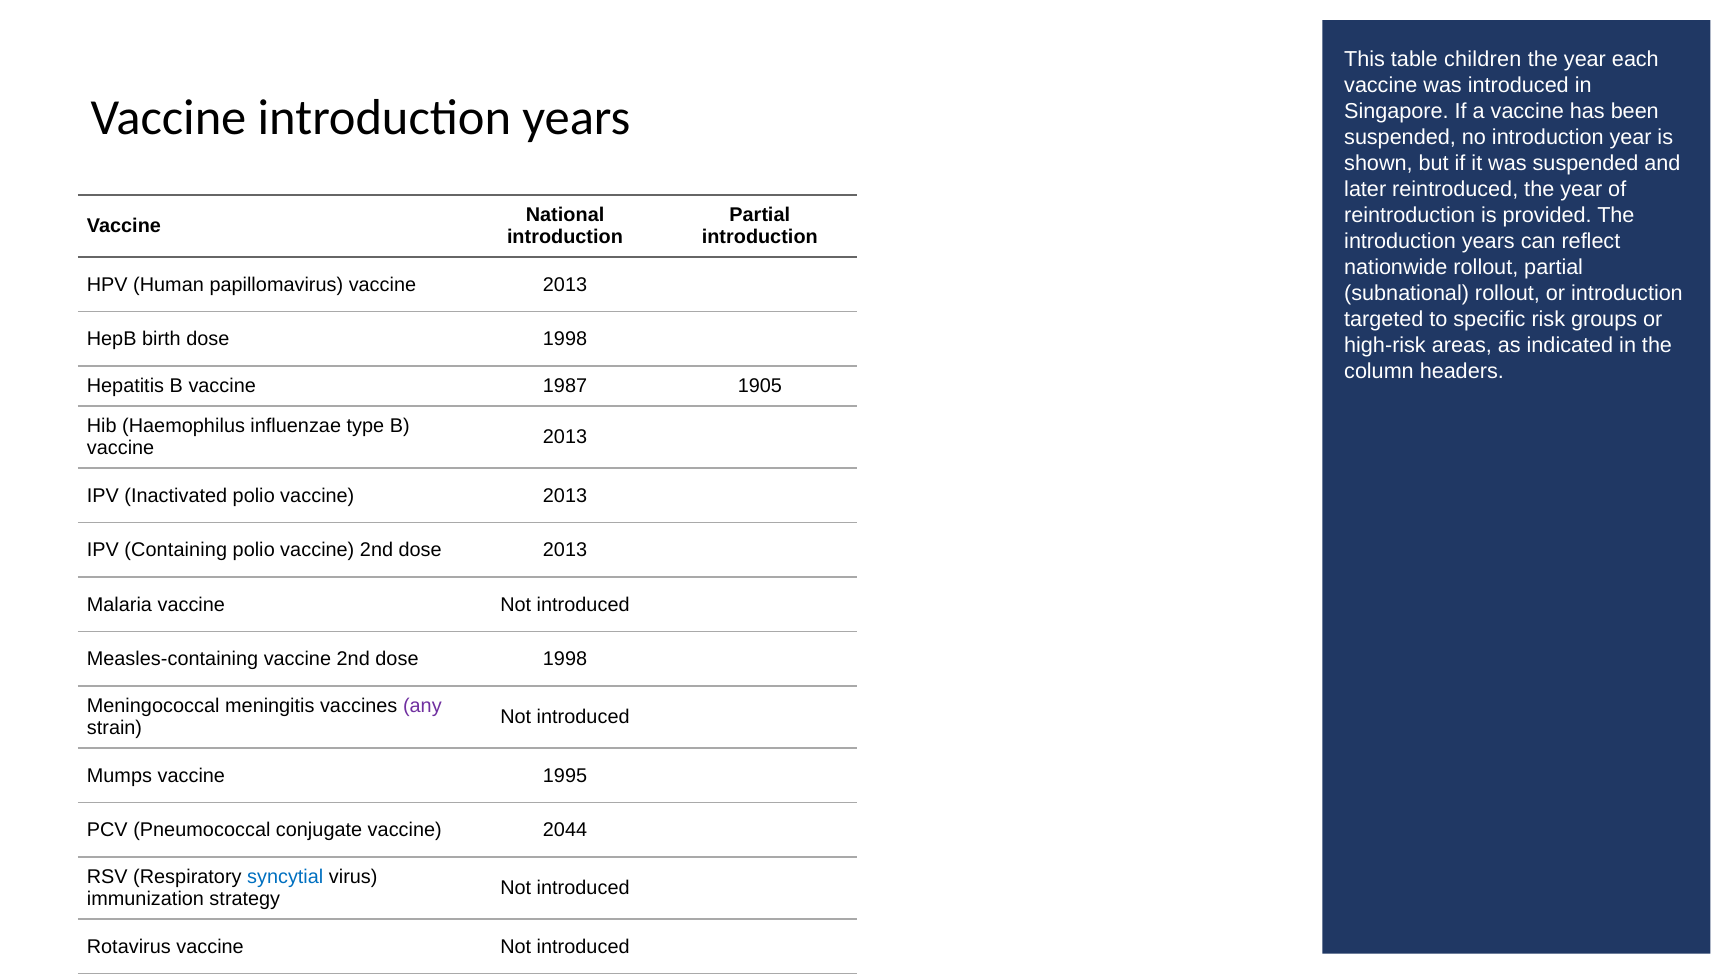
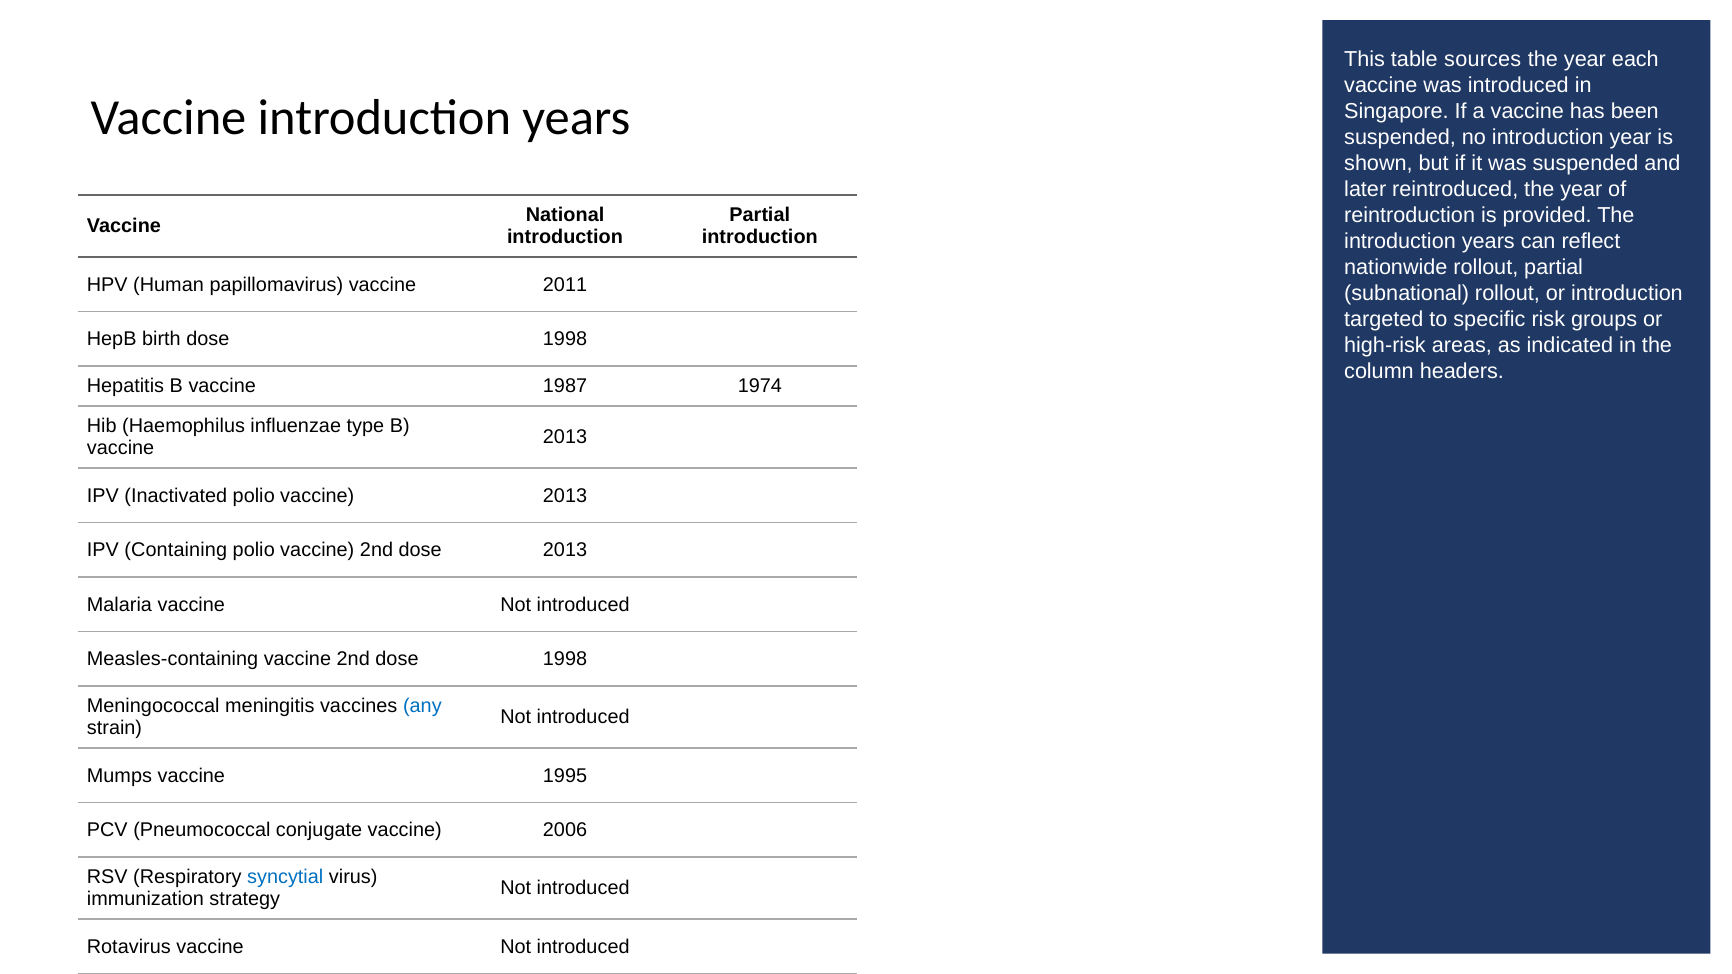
children: children -> sources
papillomavirus vaccine 2013: 2013 -> 2011
1905: 1905 -> 1974
any colour: purple -> blue
2044: 2044 -> 2006
